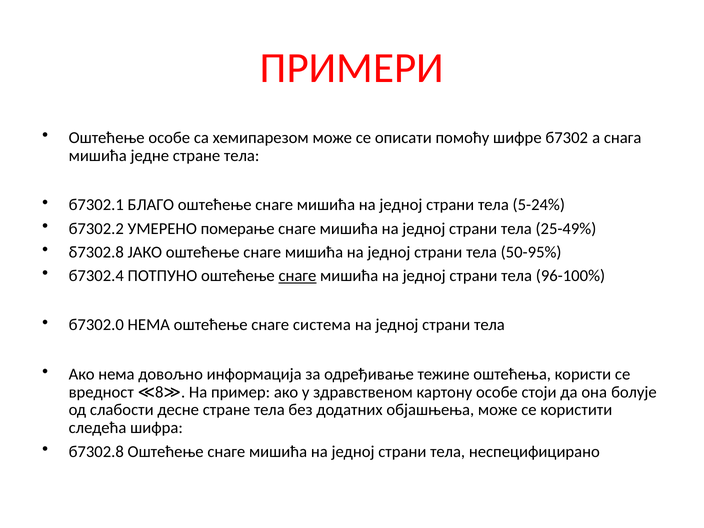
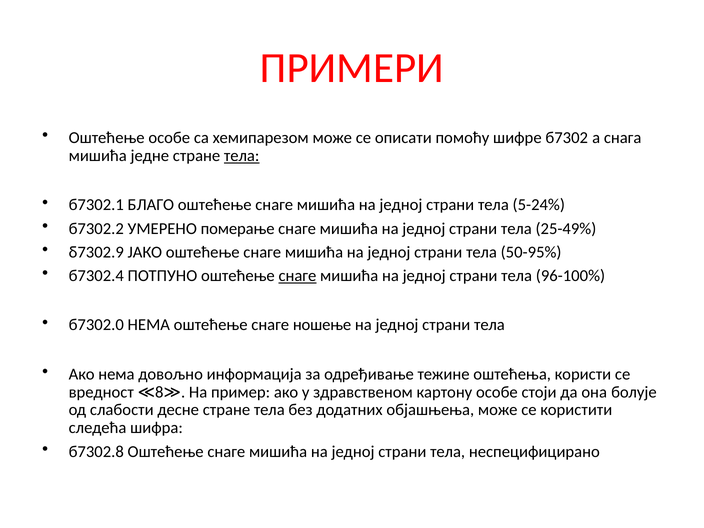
тела at (242, 156) underline: none -> present
б7302.8 at (96, 252): б7302.8 -> б7302.9
система: система -> ношење
